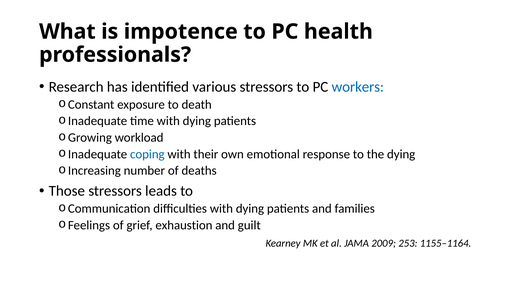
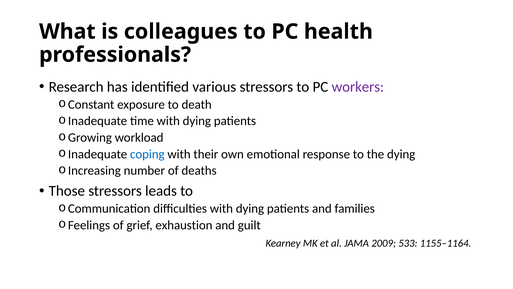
impotence: impotence -> colleagues
workers colour: blue -> purple
253: 253 -> 533
